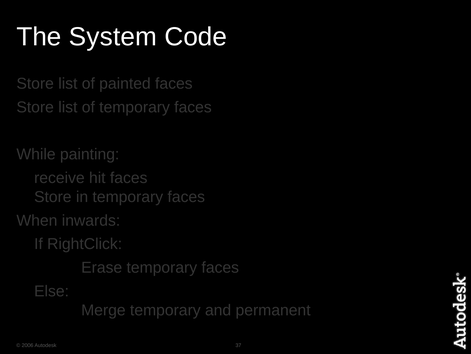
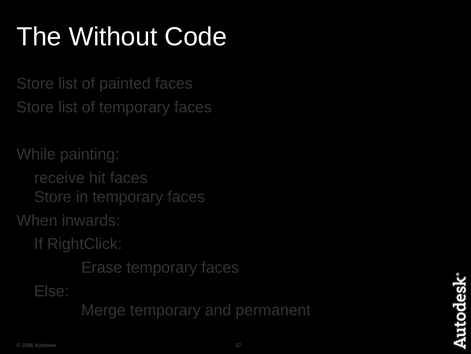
System: System -> Without
